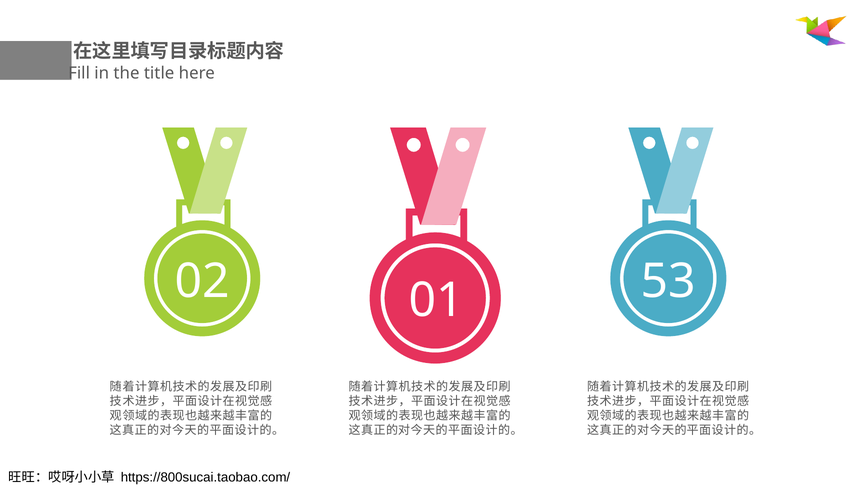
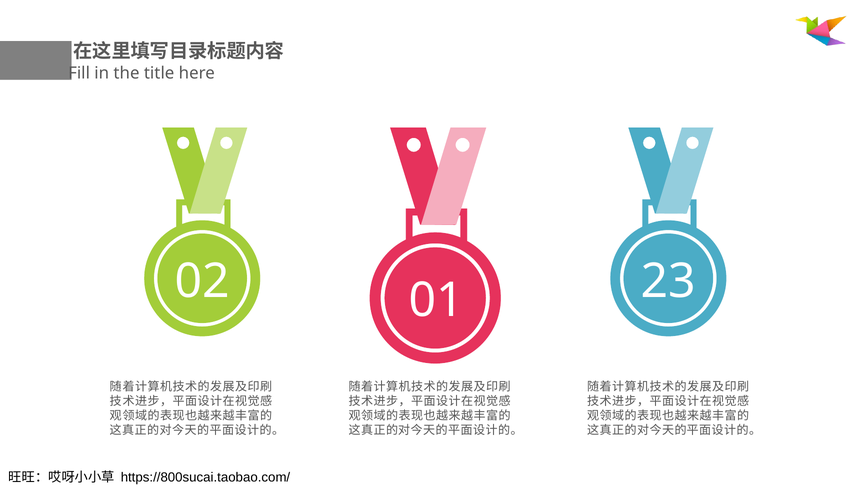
53: 53 -> 23
